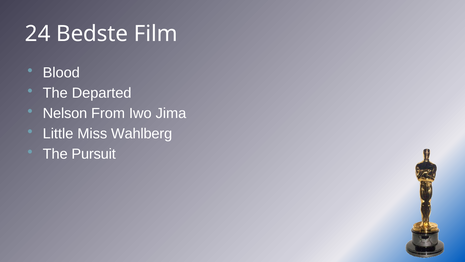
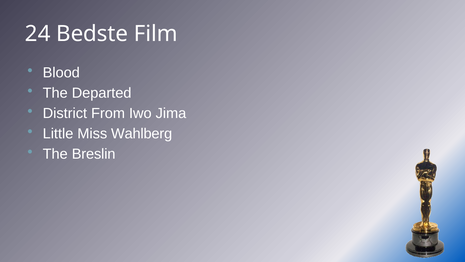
Nelson: Nelson -> District
Pursuit: Pursuit -> Breslin
